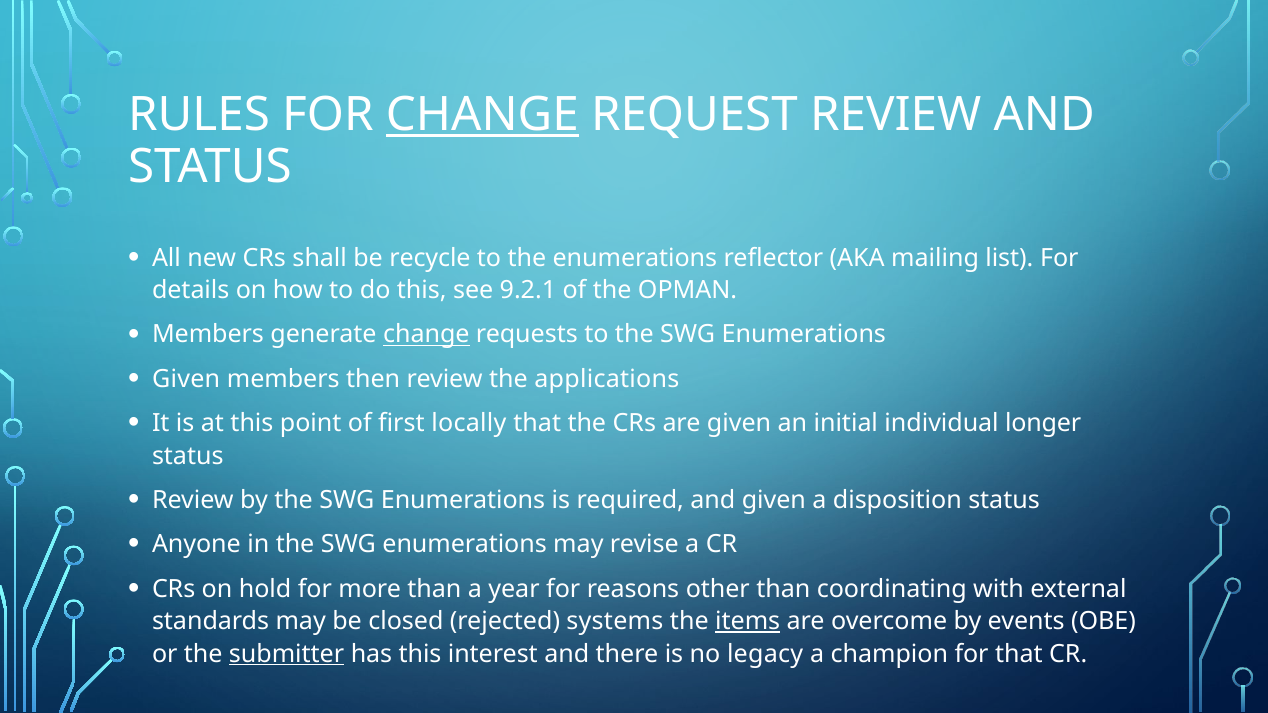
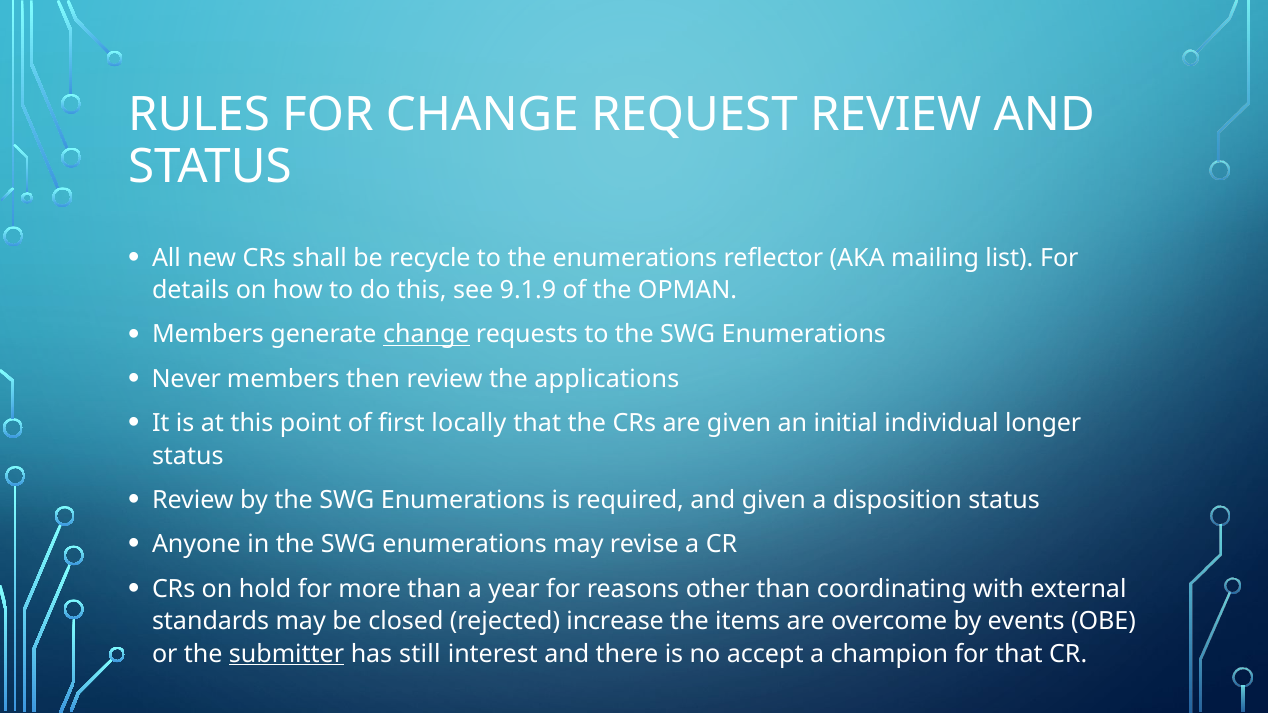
CHANGE at (482, 115) underline: present -> none
9.2.1: 9.2.1 -> 9.1.9
Given at (186, 379): Given -> Never
systems: systems -> increase
items underline: present -> none
has this: this -> still
legacy: legacy -> accept
